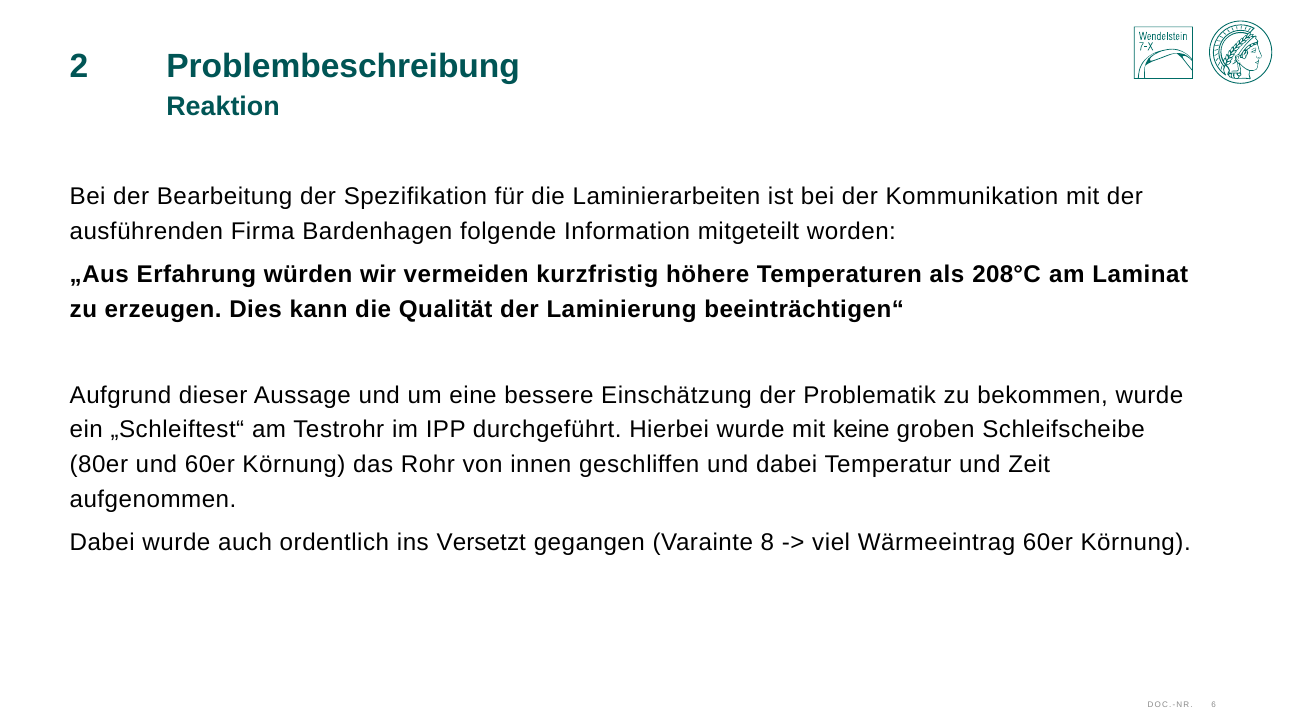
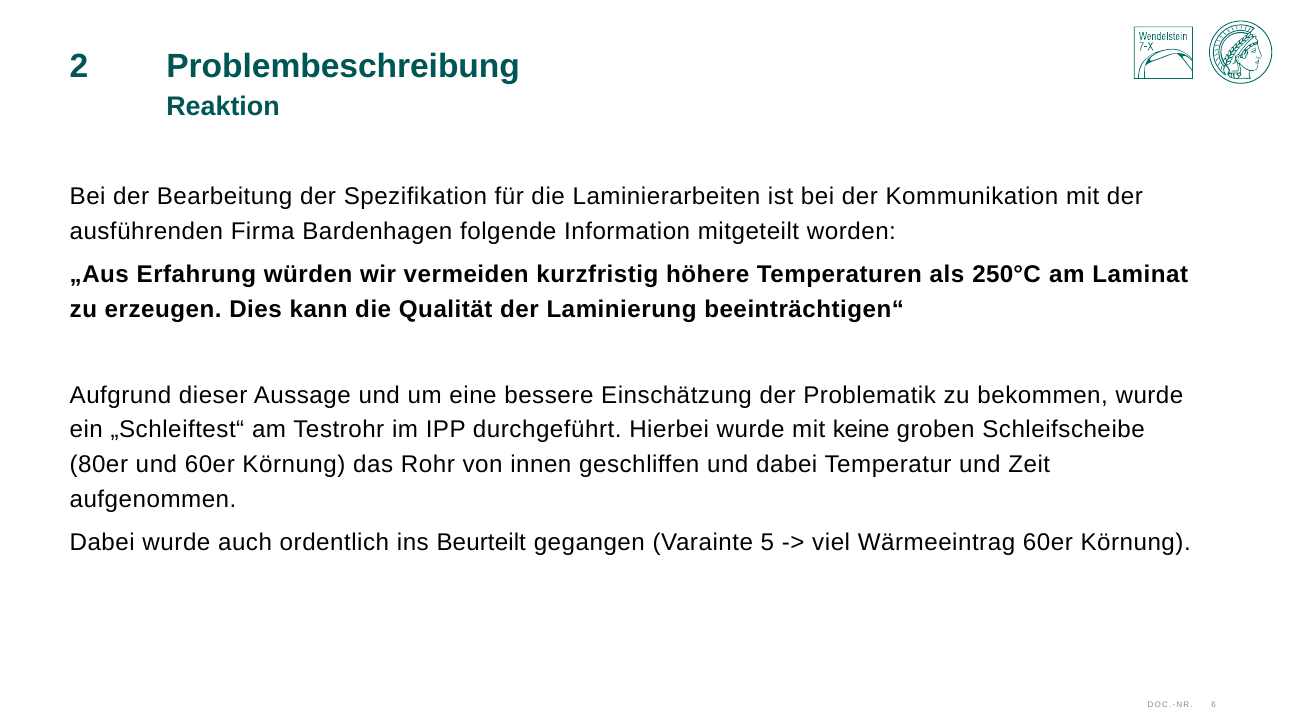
208°C: 208°C -> 250°C
Versetzt: Versetzt -> Beurteilt
8: 8 -> 5
